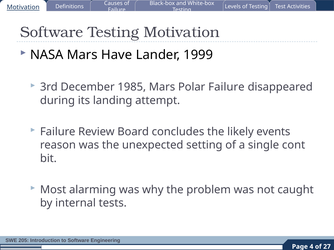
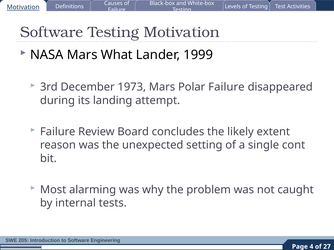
Have: Have -> What
1985: 1985 -> 1973
events: events -> extent
